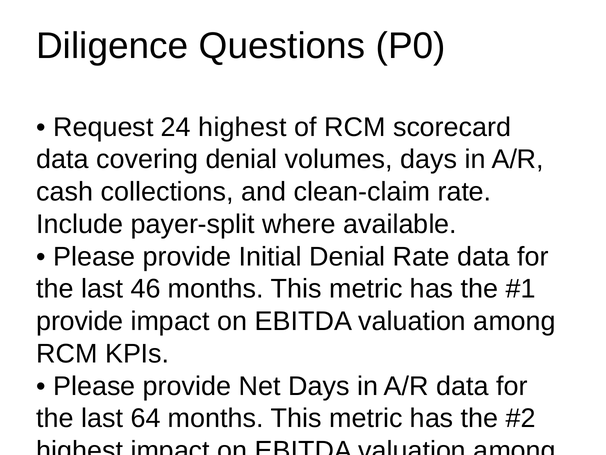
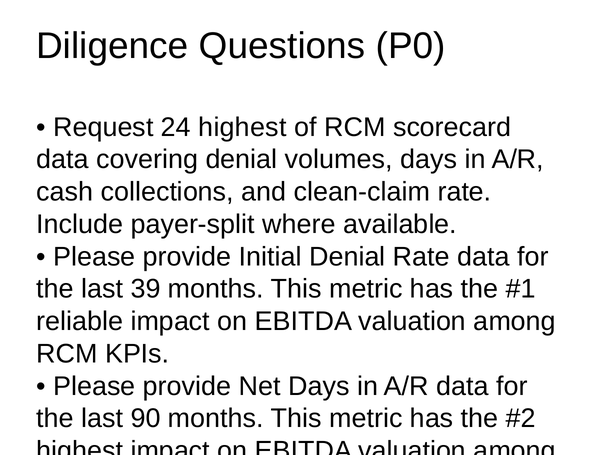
46: 46 -> 39
provide at (80, 321): provide -> reliable
64: 64 -> 90
